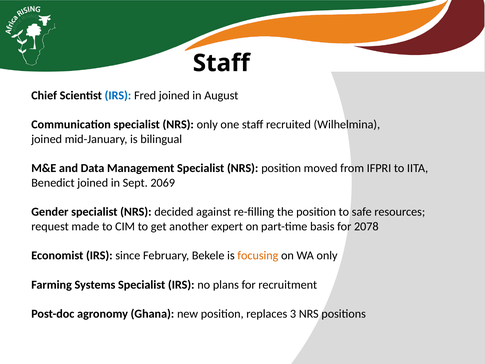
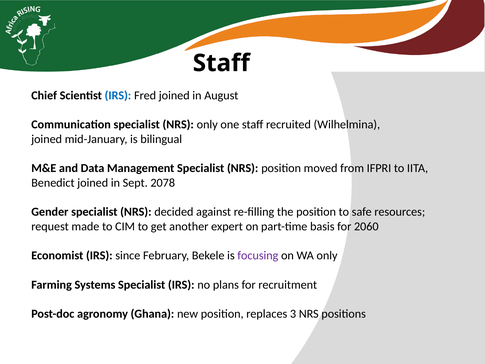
2069: 2069 -> 2078
2078: 2078 -> 2060
focusing colour: orange -> purple
